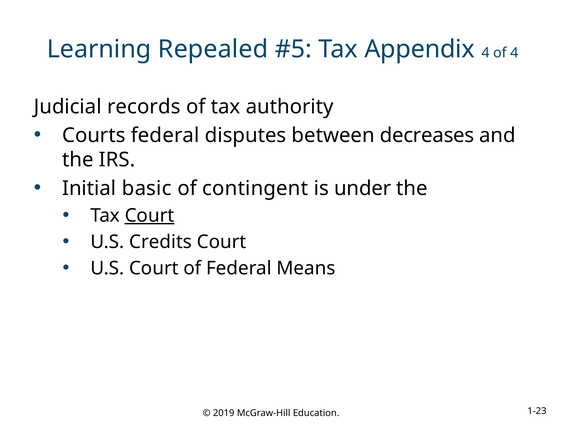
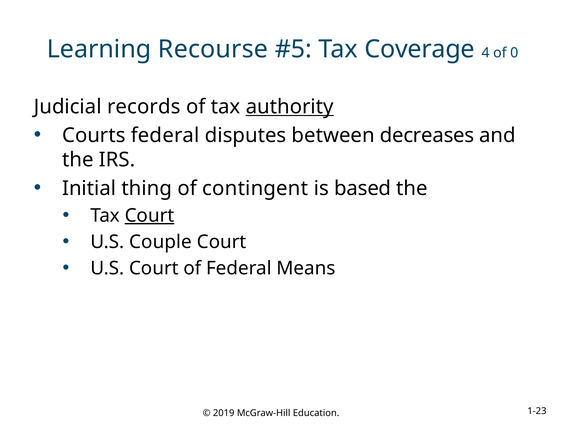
Repealed: Repealed -> Recourse
Appendix: Appendix -> Coverage
of 4: 4 -> 0
authority underline: none -> present
basic: basic -> thing
under: under -> based
Credits: Credits -> Couple
